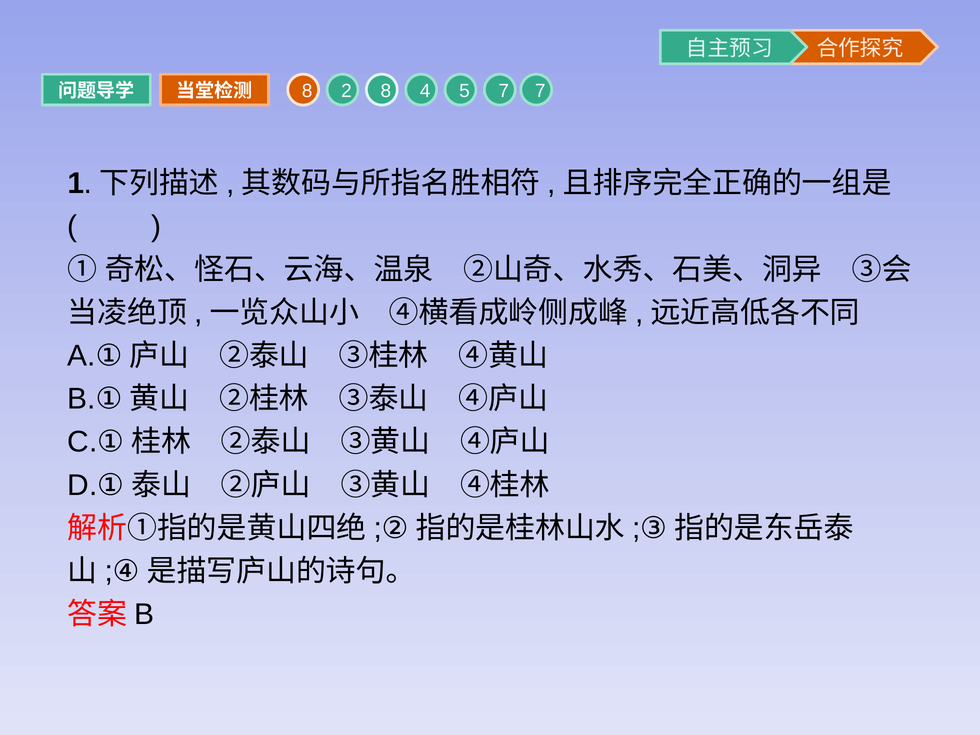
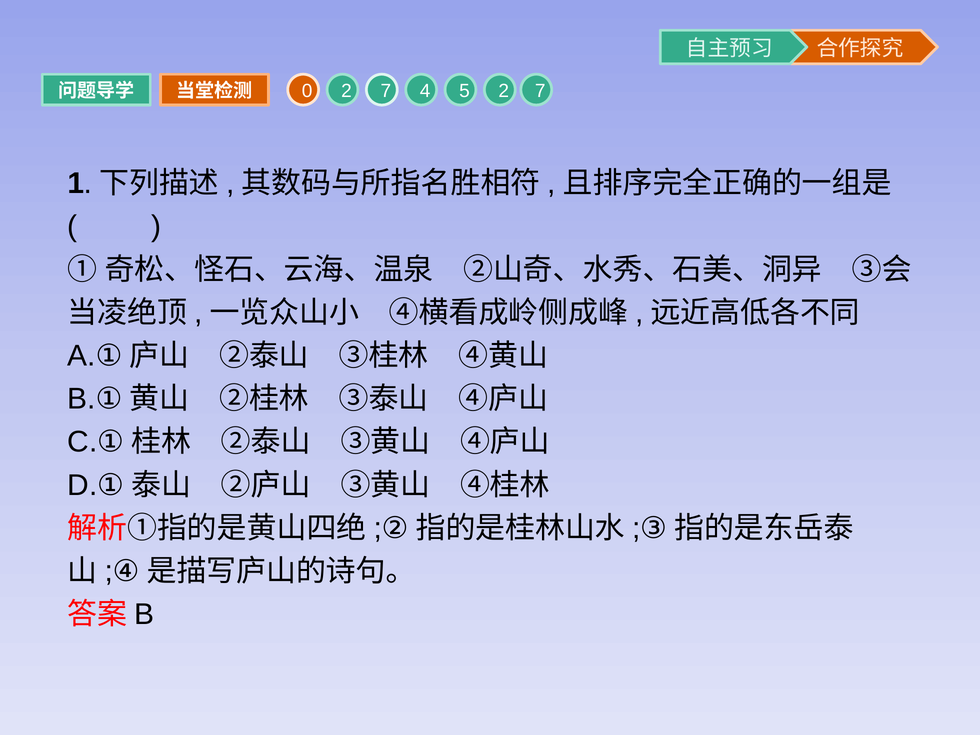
8 at (307, 91): 8 -> 0
2 8: 8 -> 7
5 7: 7 -> 2
